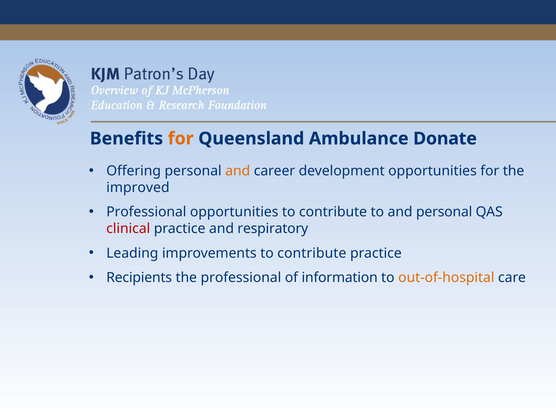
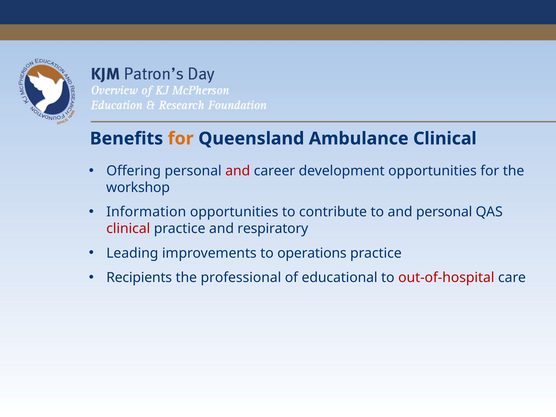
Ambulance Donate: Donate -> Clinical
and at (238, 171) colour: orange -> red
improved: improved -> workshop
Professional at (146, 212): Professional -> Information
improvements to contribute: contribute -> operations
information: information -> educational
out-of-hospital colour: orange -> red
